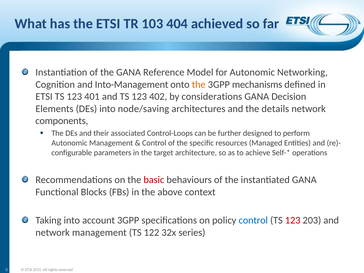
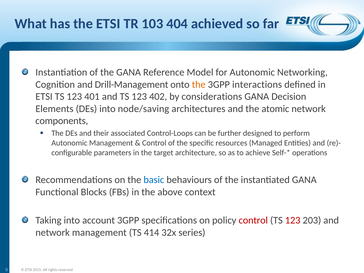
Into-Management: Into-Management -> Drill-Management
mechanisms: mechanisms -> interactions
details: details -> atomic
basic colour: red -> blue
control at (253, 220) colour: blue -> red
122: 122 -> 414
